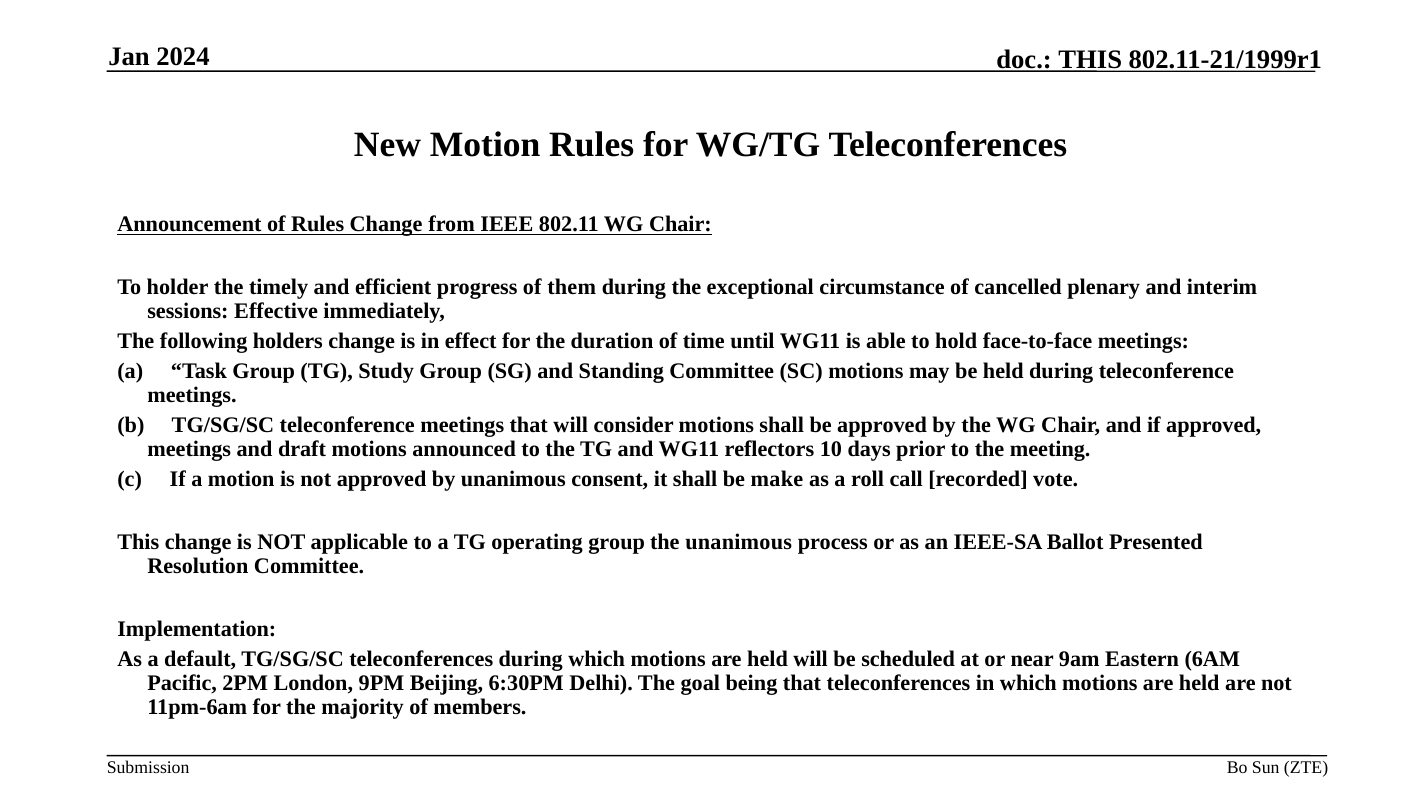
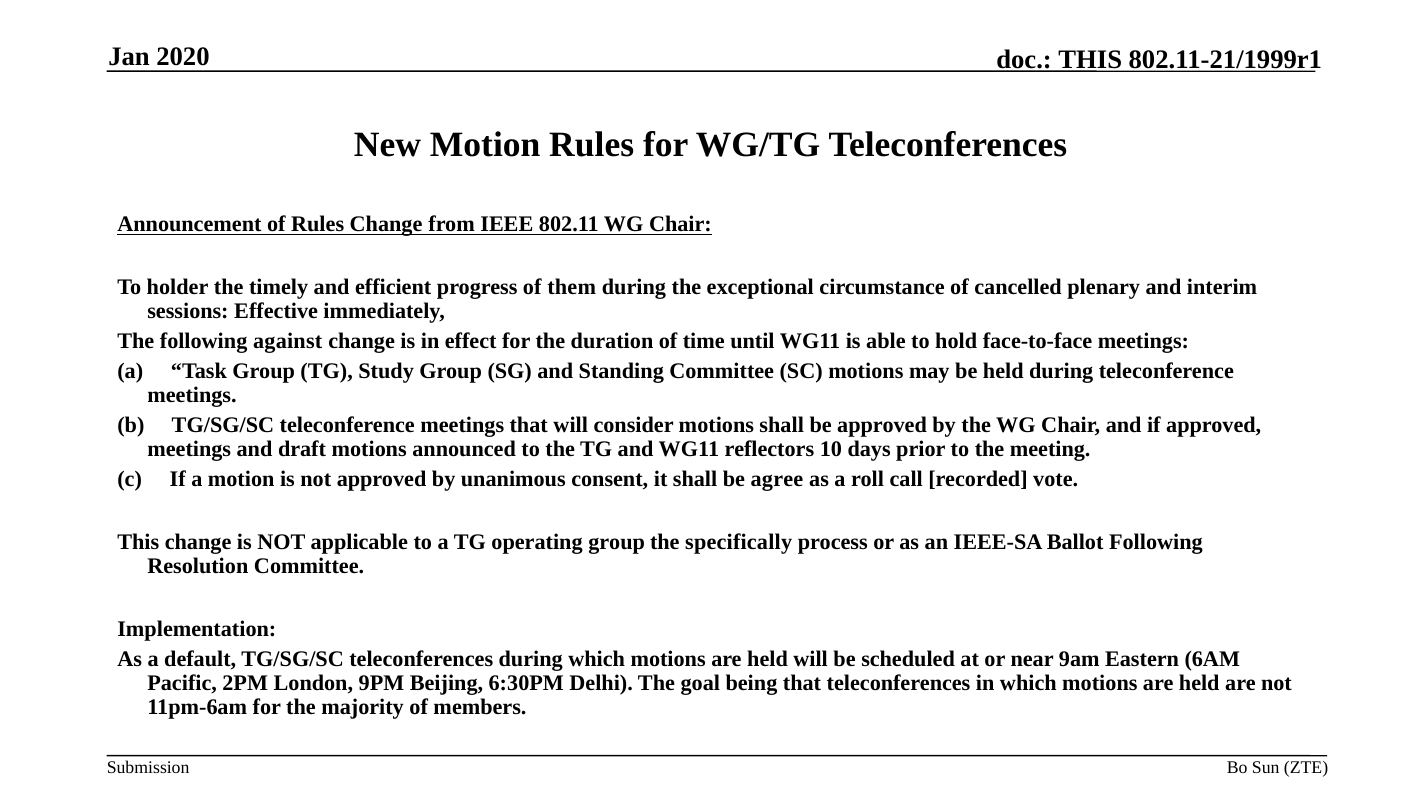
2024: 2024 -> 2020
holders: holders -> against
make: make -> agree
the unanimous: unanimous -> specifically
Ballot Presented: Presented -> Following
